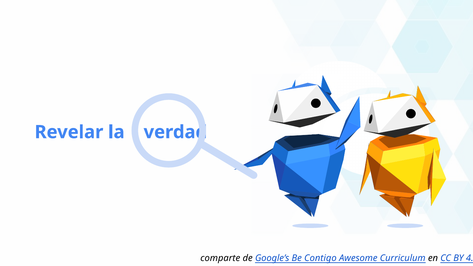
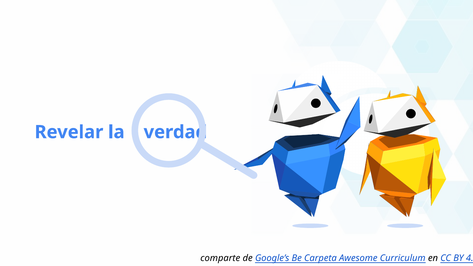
Contigo: Contigo -> Carpeta
